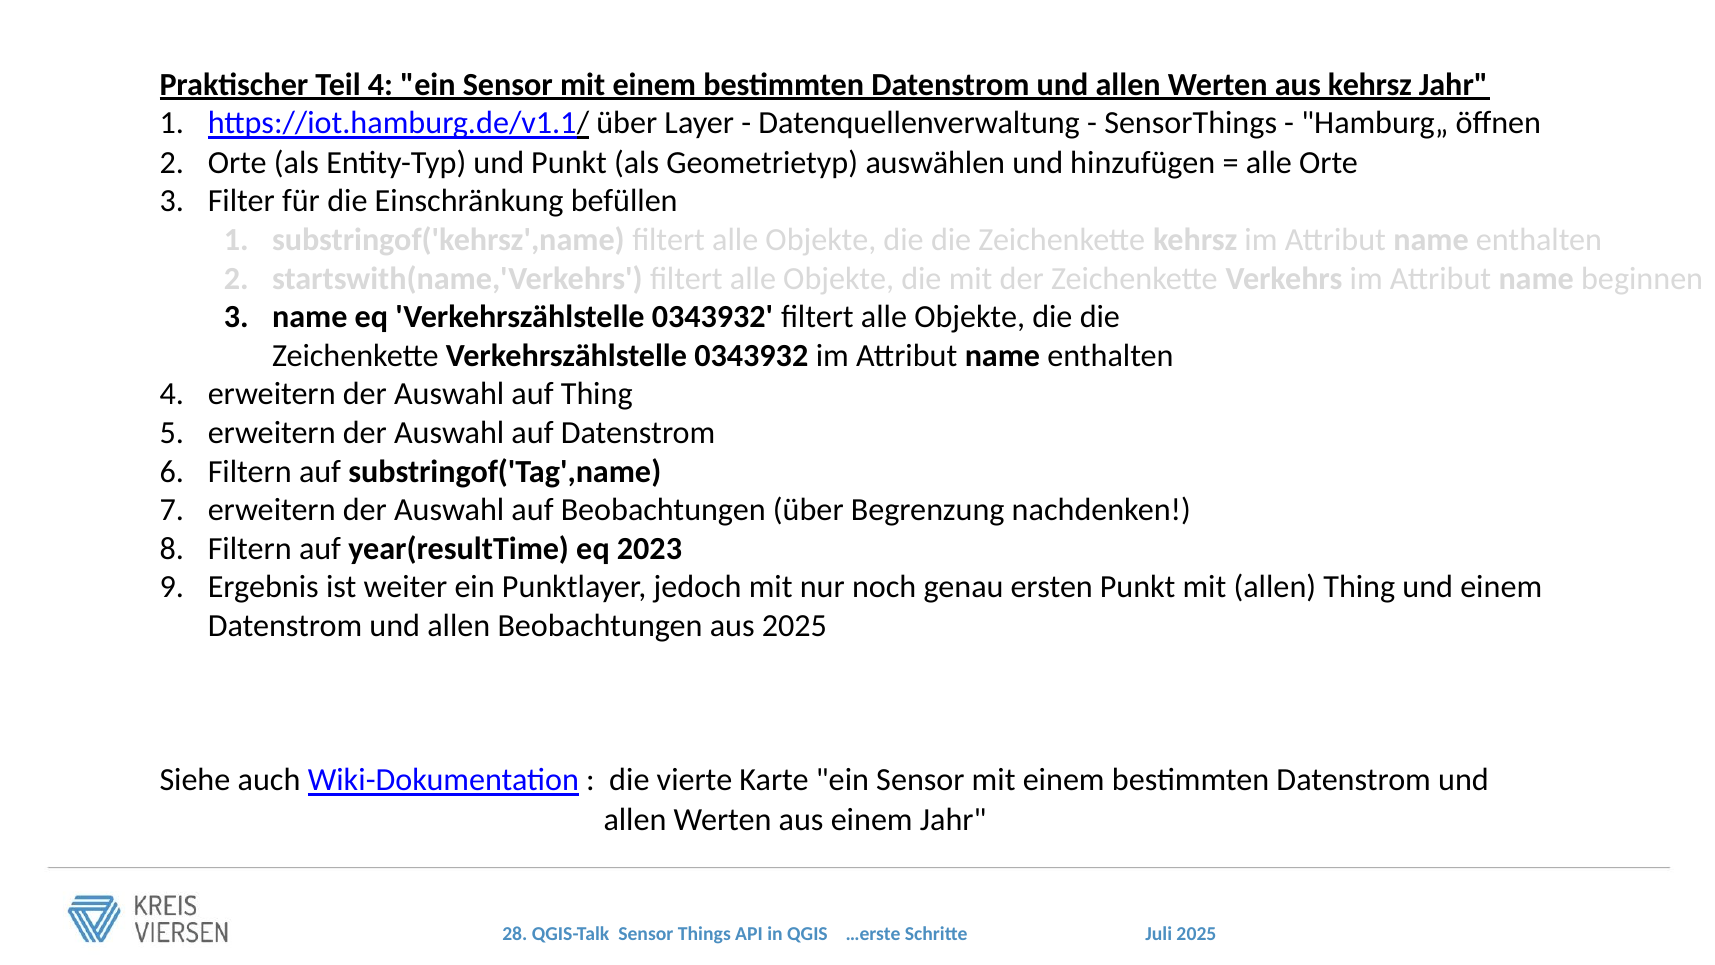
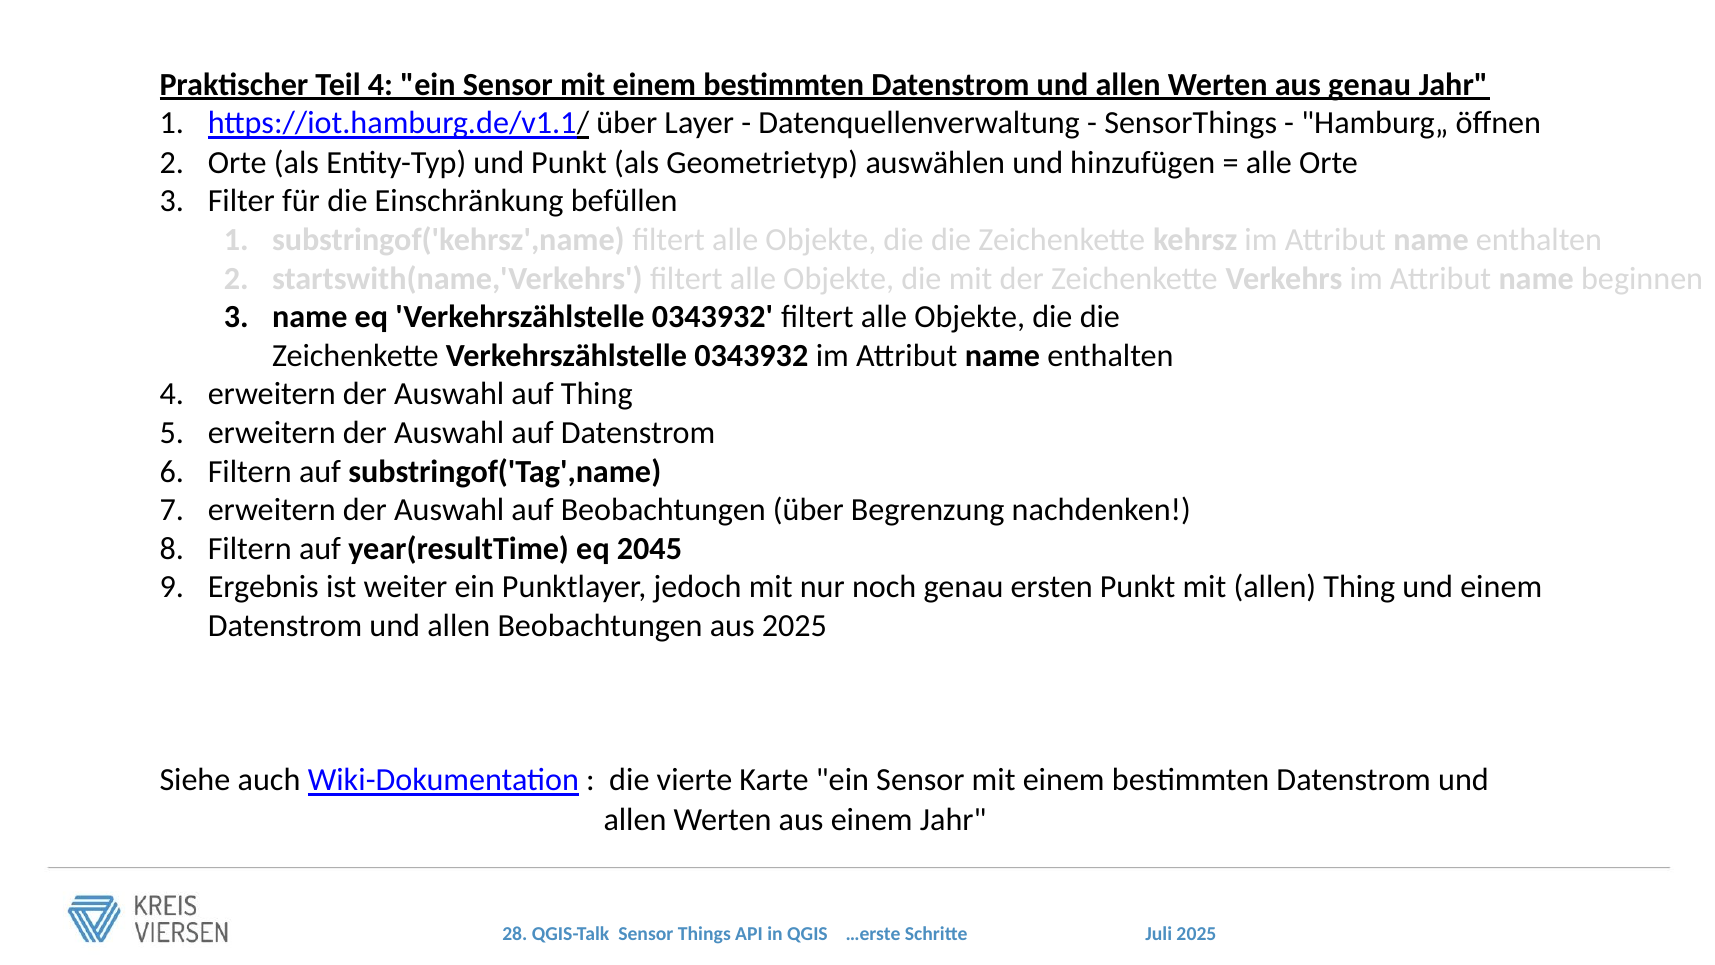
aus kehrsz: kehrsz -> genau
2023: 2023 -> 2045
